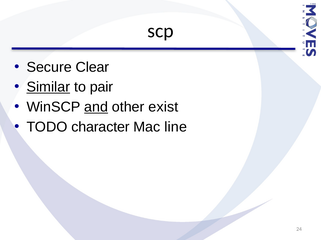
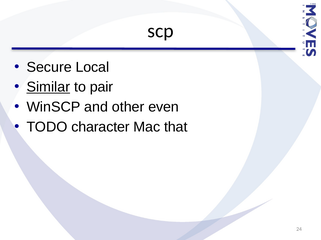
Clear: Clear -> Local
and underline: present -> none
exist: exist -> even
line: line -> that
